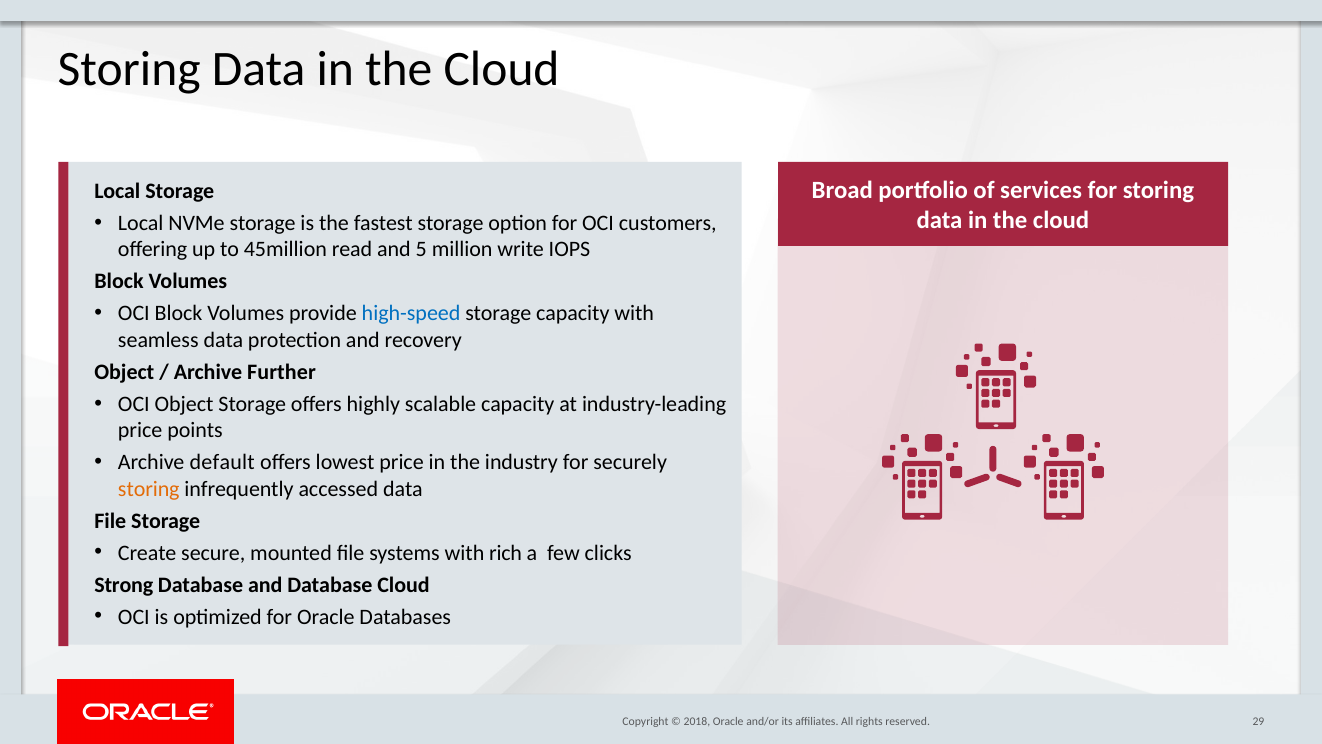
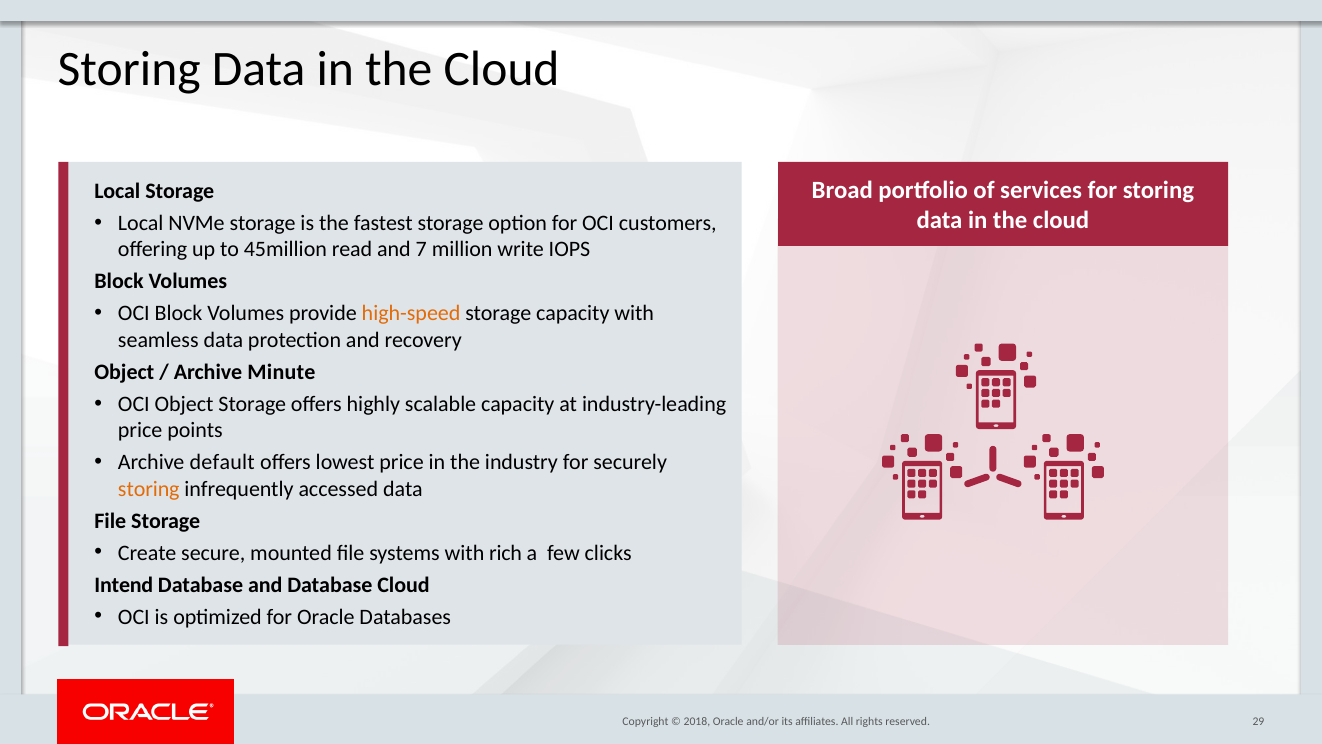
5: 5 -> 7
high-speed colour: blue -> orange
Further: Further -> Minute
Strong: Strong -> Intend
